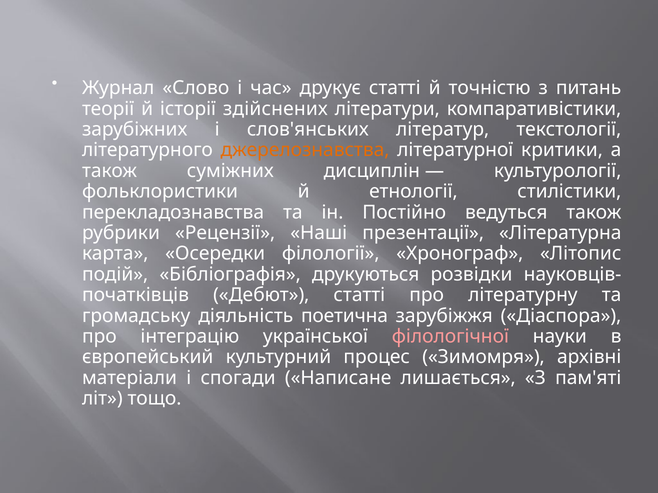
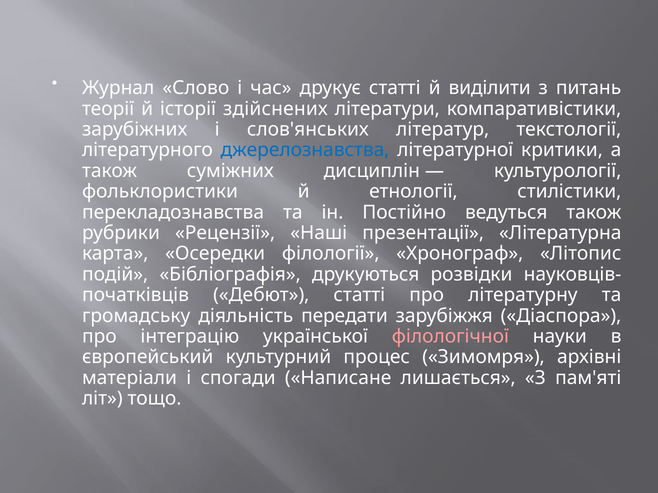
точністю: точністю -> виділити
джерелознавства colour: orange -> blue
поетична: поетична -> передати
